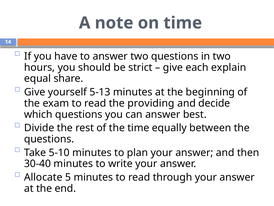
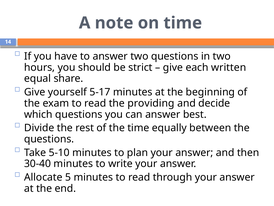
explain: explain -> written
5-13: 5-13 -> 5-17
